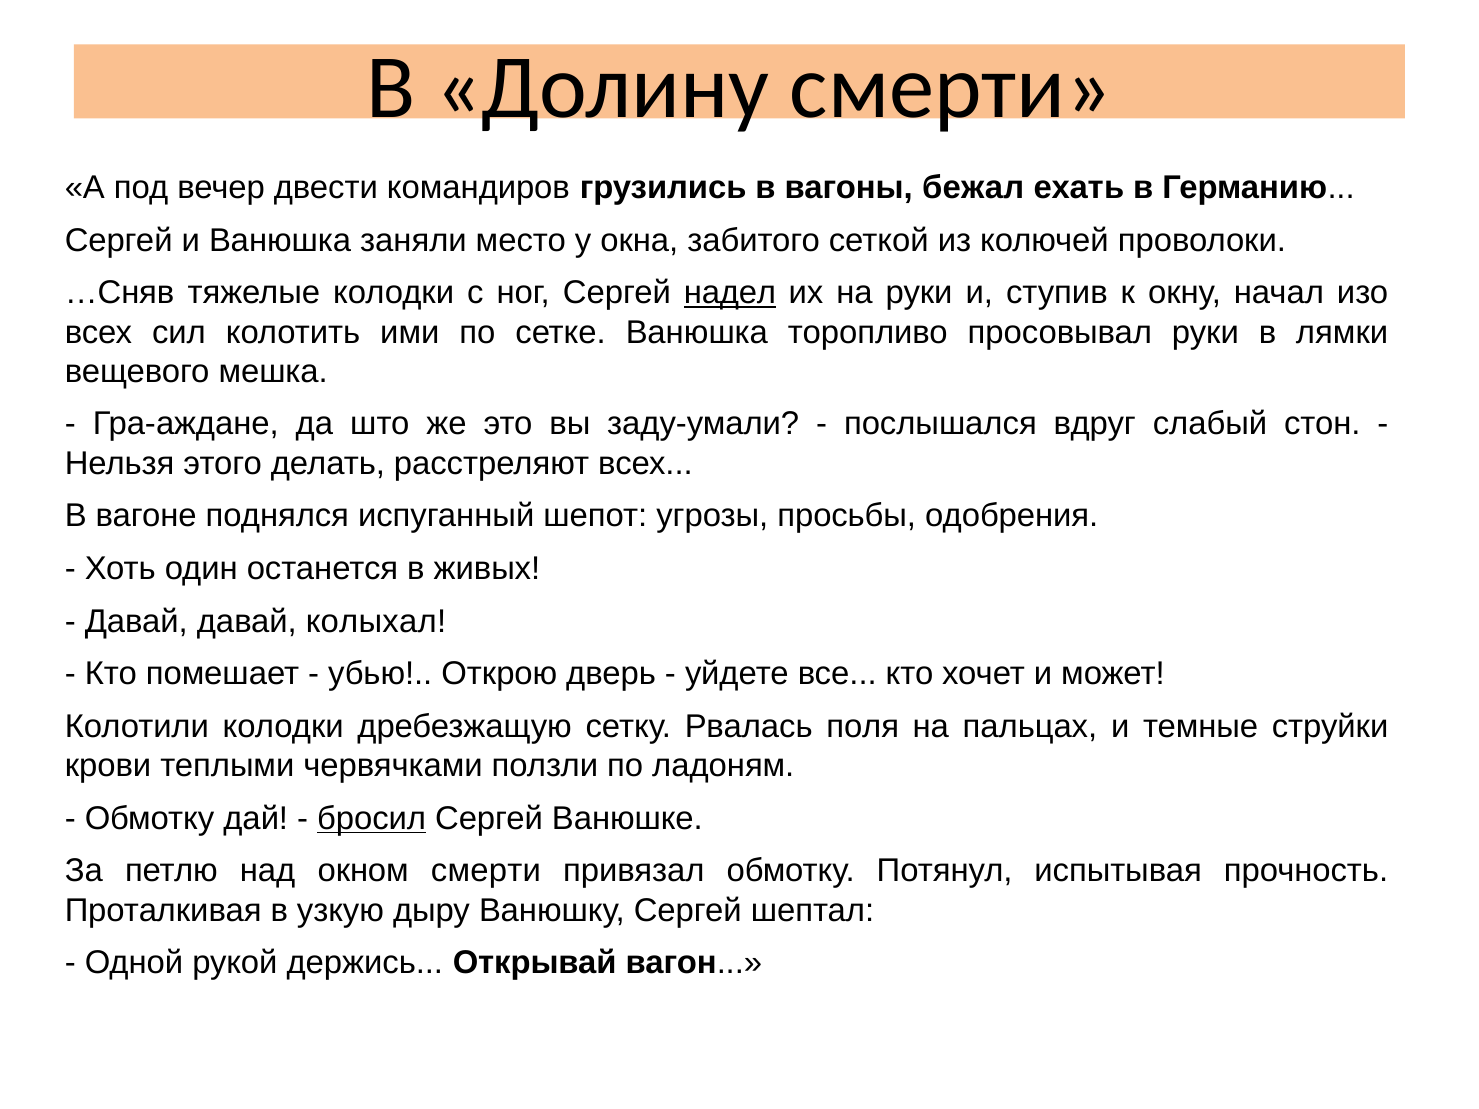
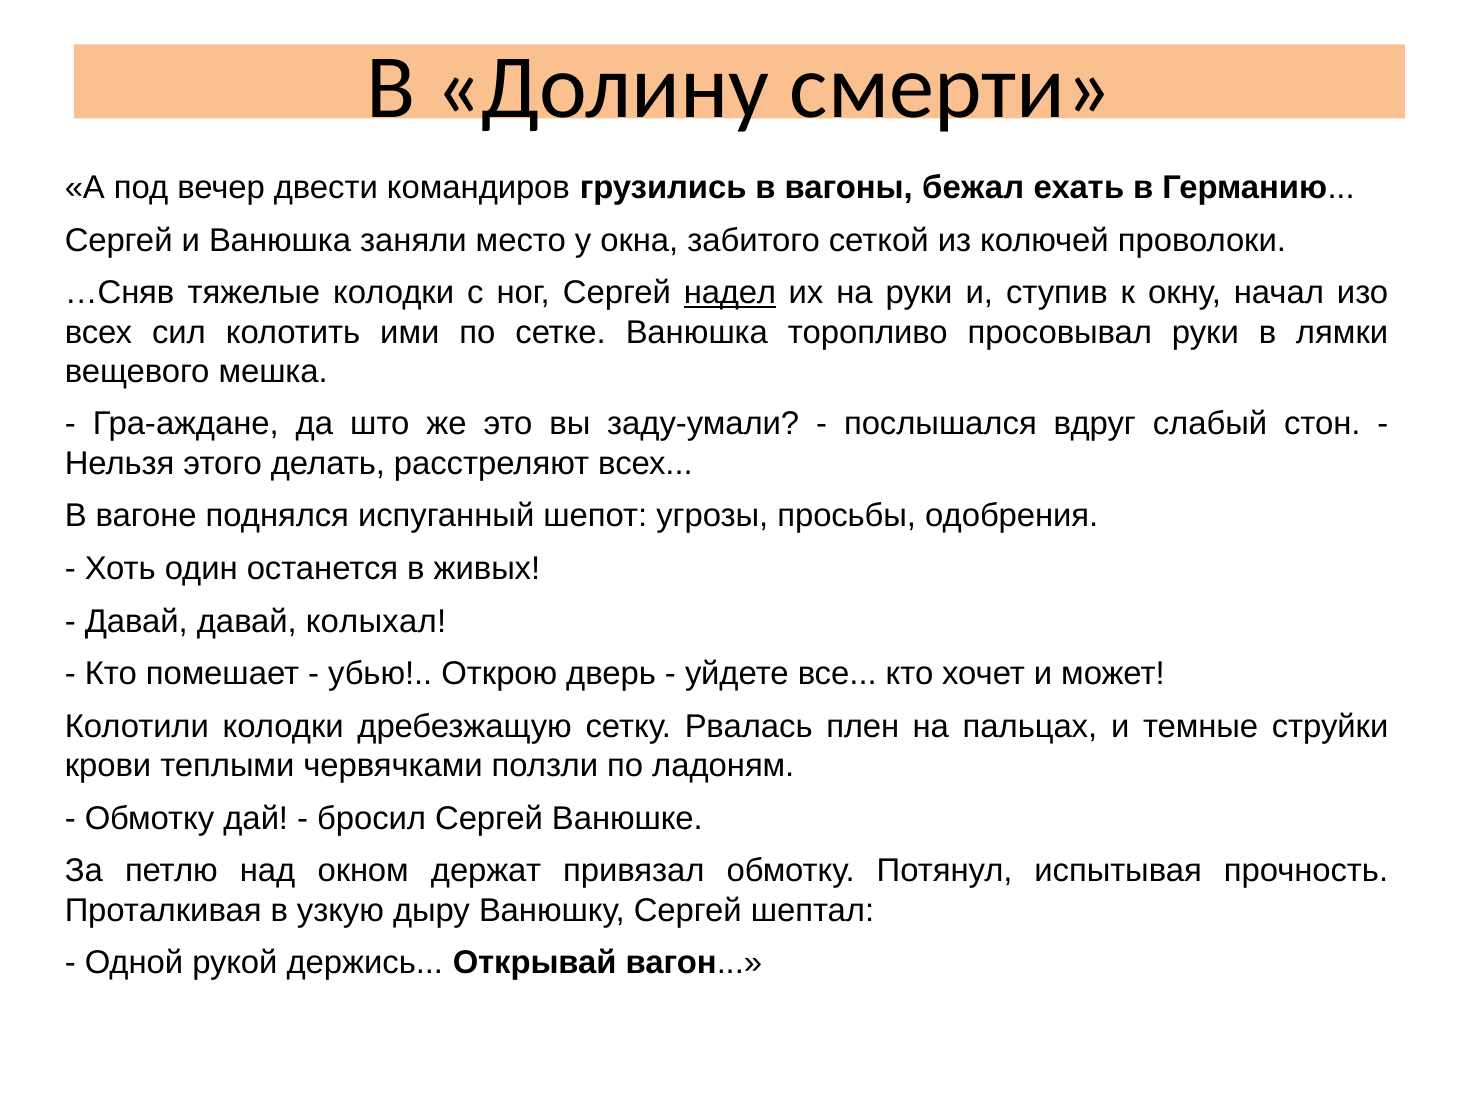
поля: поля -> плен
бросил underline: present -> none
окном смерти: смерти -> держат
